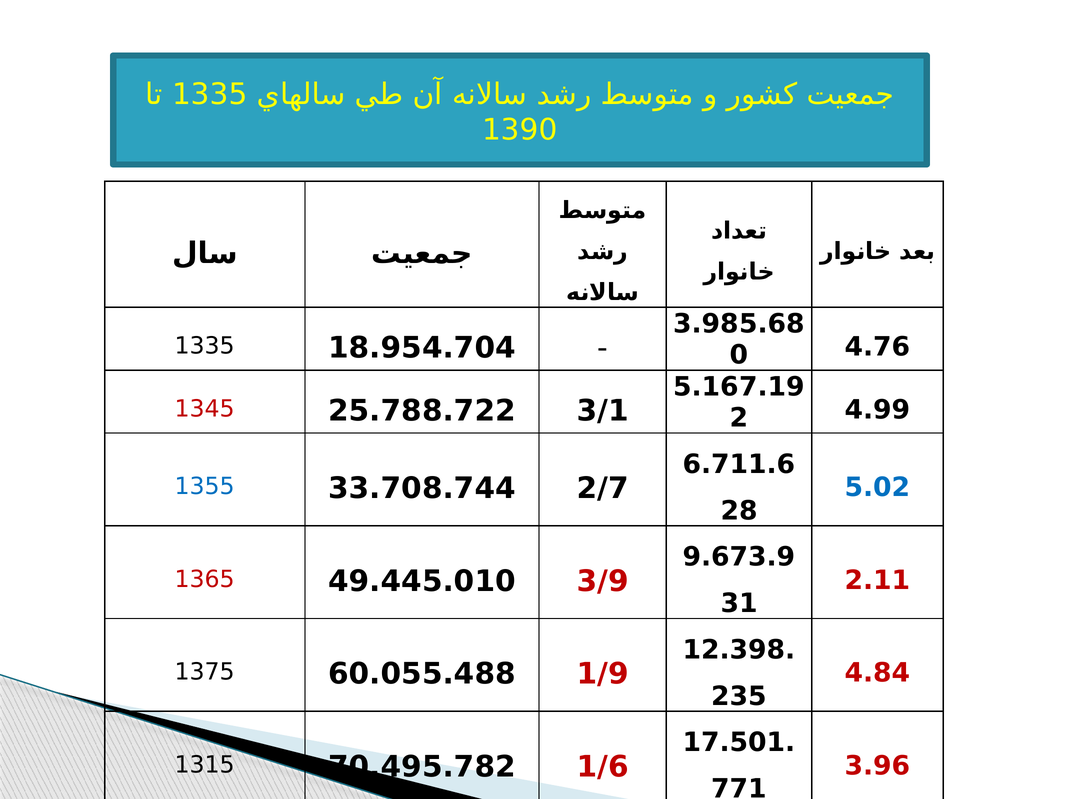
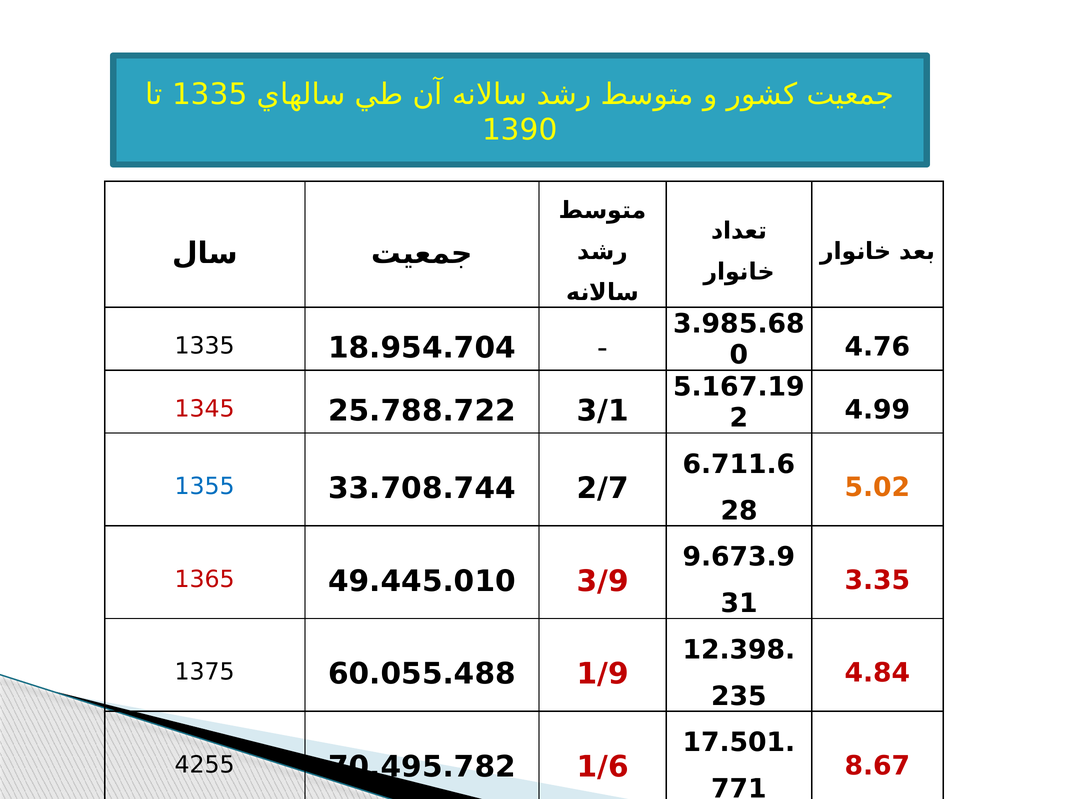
5.02 colour: blue -> orange
2.11: 2.11 -> 3.35
3.96: 3.96 -> 8.67
1315: 1315 -> 4255
